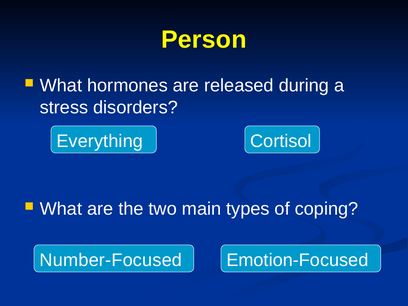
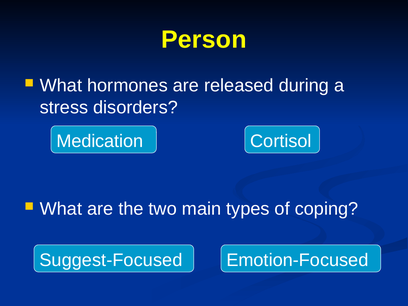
Everything: Everything -> Medication
Number-Focused: Number-Focused -> Suggest-Focused
